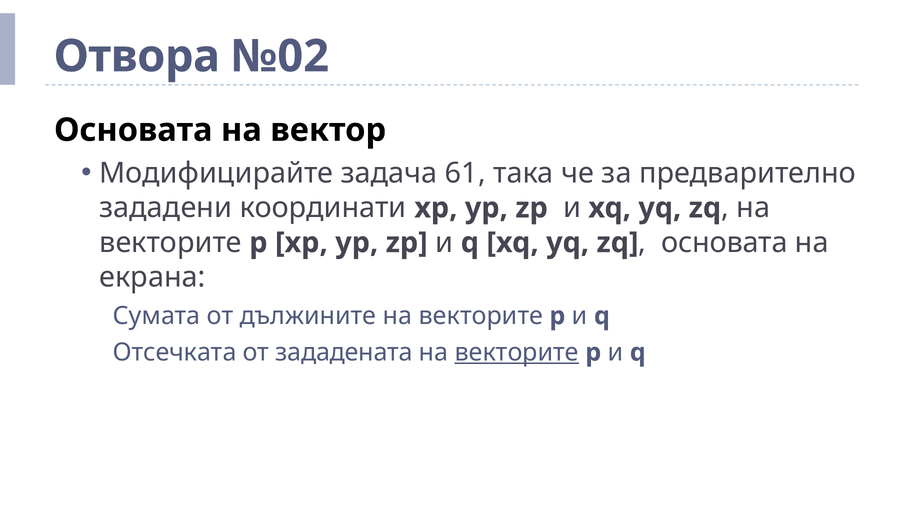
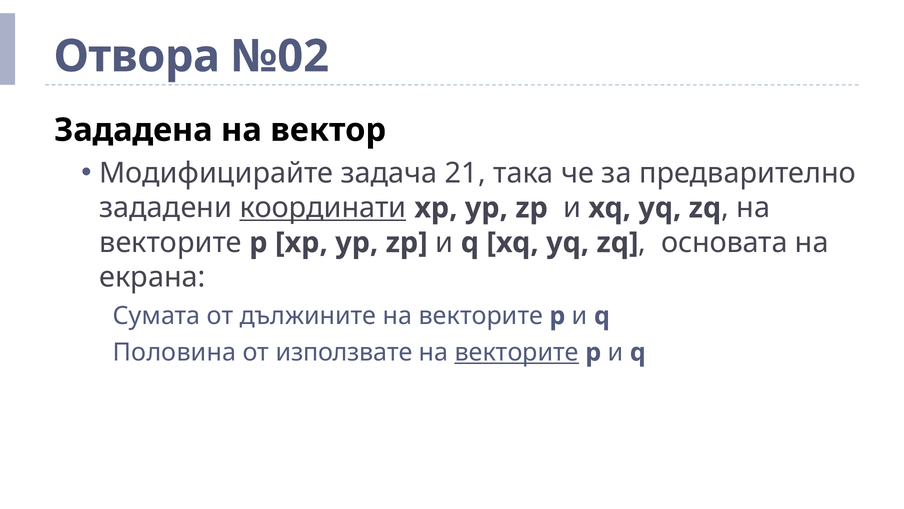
Основата at (133, 130): Основата -> Зададена
61: 61 -> 21
координати underline: none -> present
Отсечката: Отсечката -> Половина
зададената: зададената -> използвате
